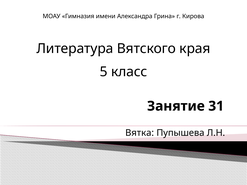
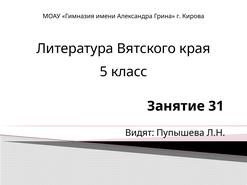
Вятка: Вятка -> Видят
